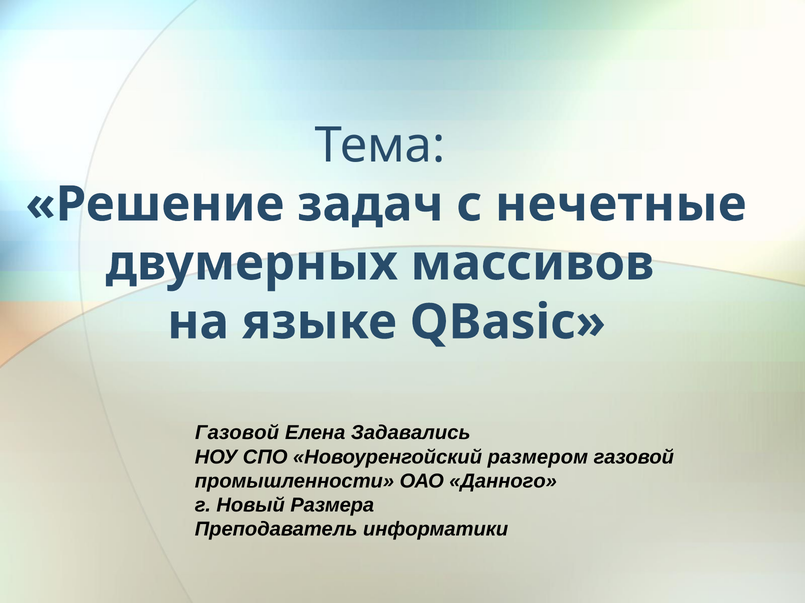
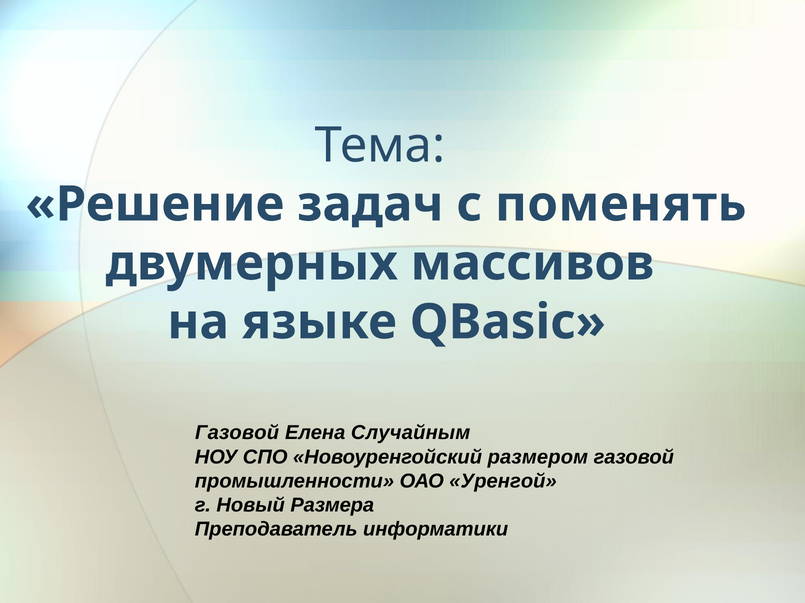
нечетные: нечетные -> поменять
Задавались: Задавались -> Случайным
Данного: Данного -> Уренгой
